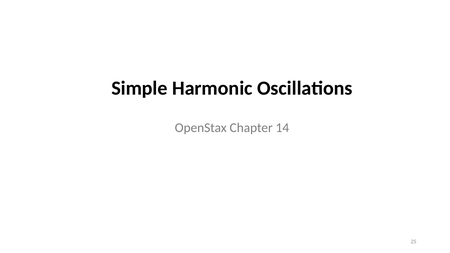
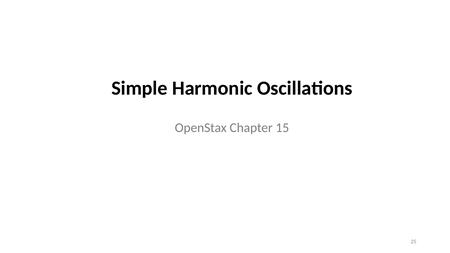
14: 14 -> 15
